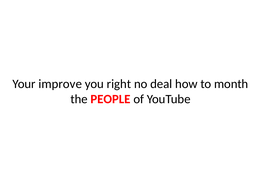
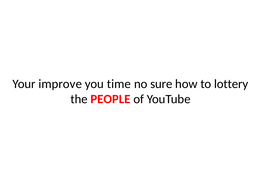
right: right -> time
deal: deal -> sure
month: month -> lottery
